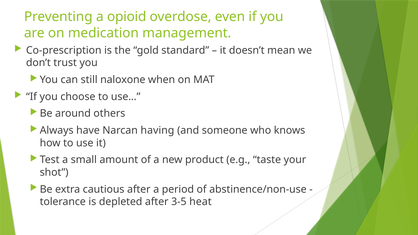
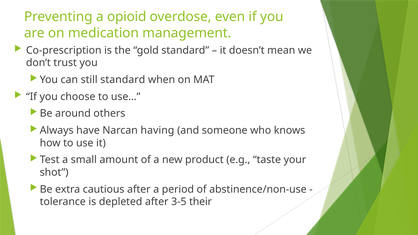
still naloxone: naloxone -> standard
heat: heat -> their
